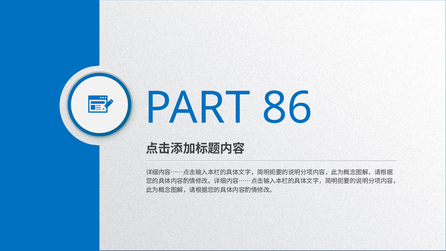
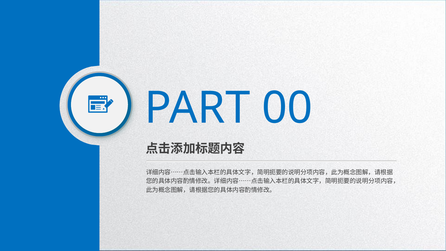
86: 86 -> 00
